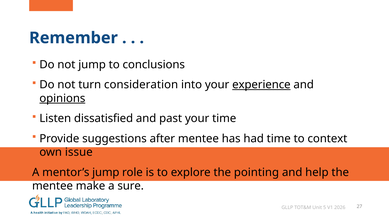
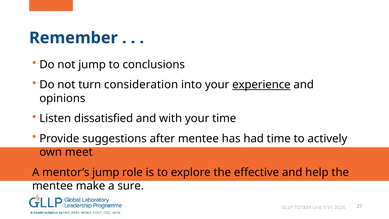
opinions underline: present -> none
past: past -> with
context: context -> actively
issue: issue -> meet
pointing: pointing -> effective
